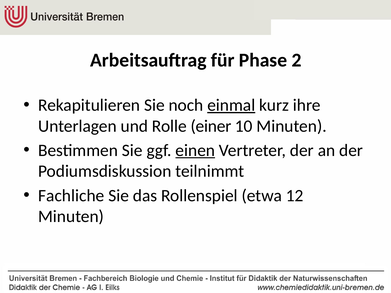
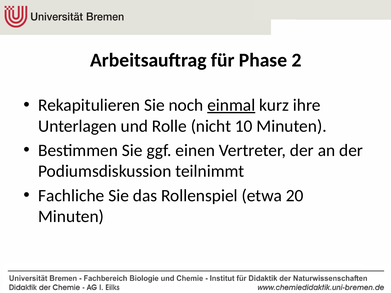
einer: einer -> nicht
einen underline: present -> none
12: 12 -> 20
